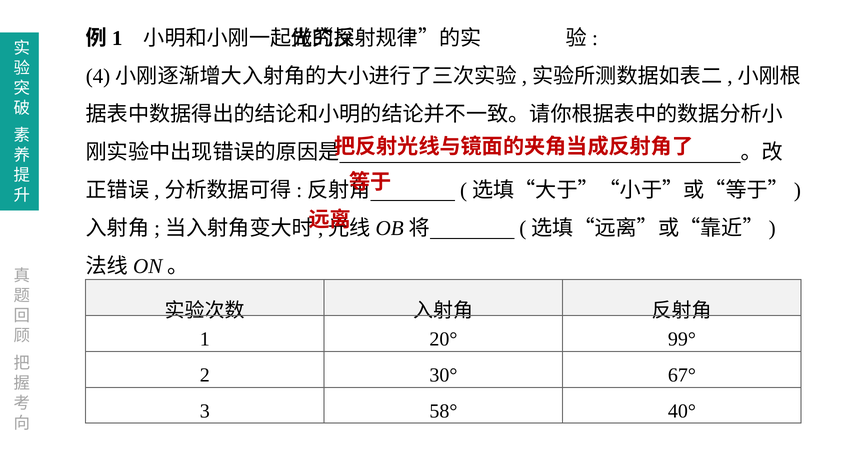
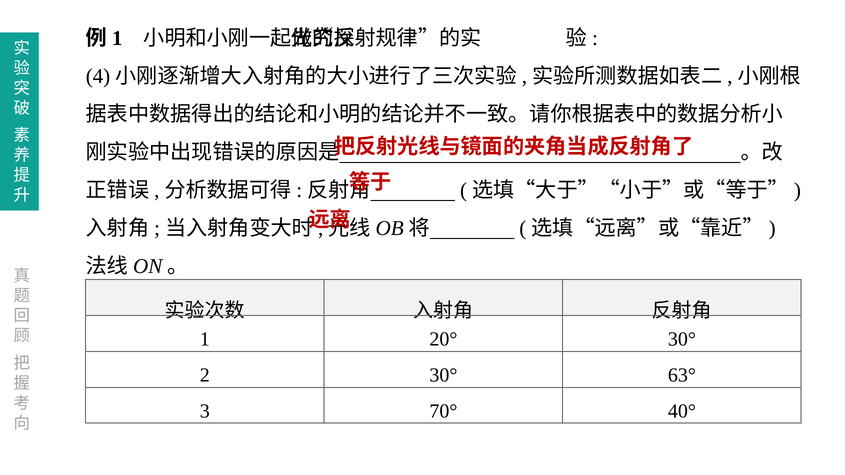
20° 99°: 99° -> 30°
67°: 67° -> 63°
58°: 58° -> 70°
